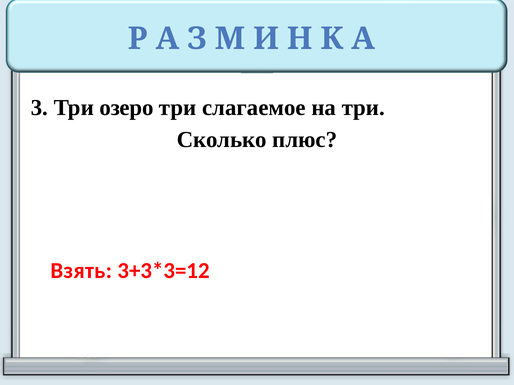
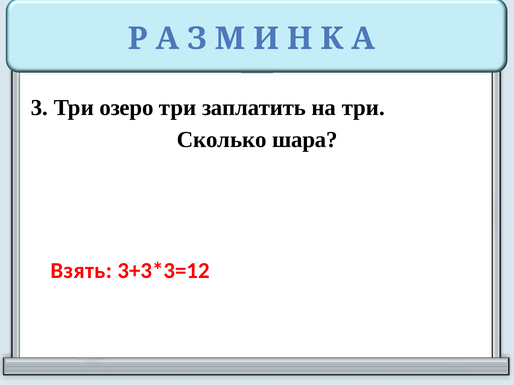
слагаемое: слагаемое -> заплатить
плюс: плюс -> шара
